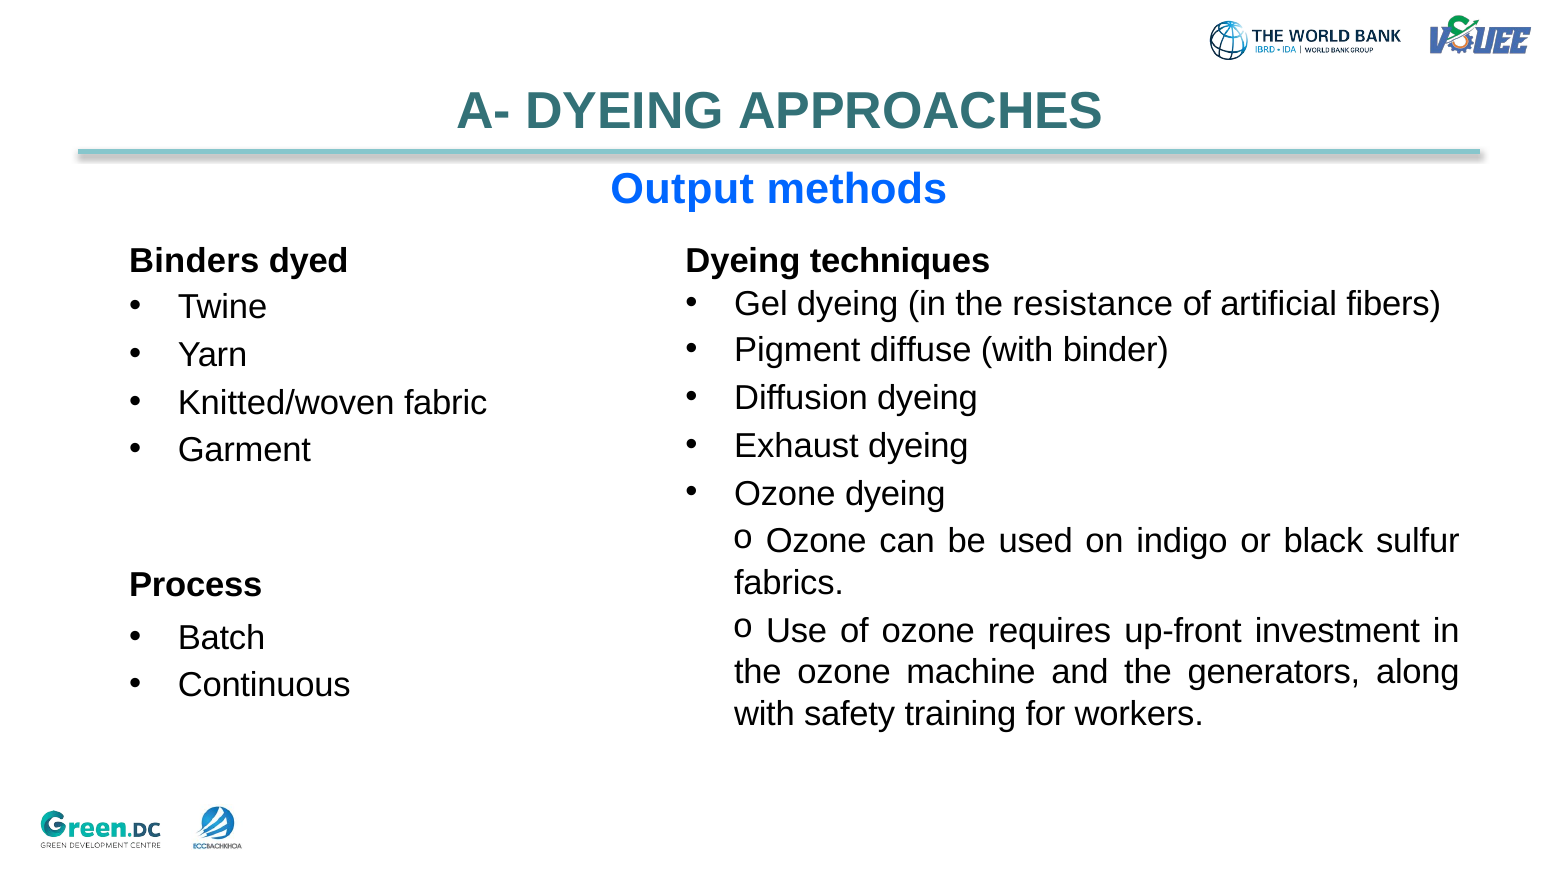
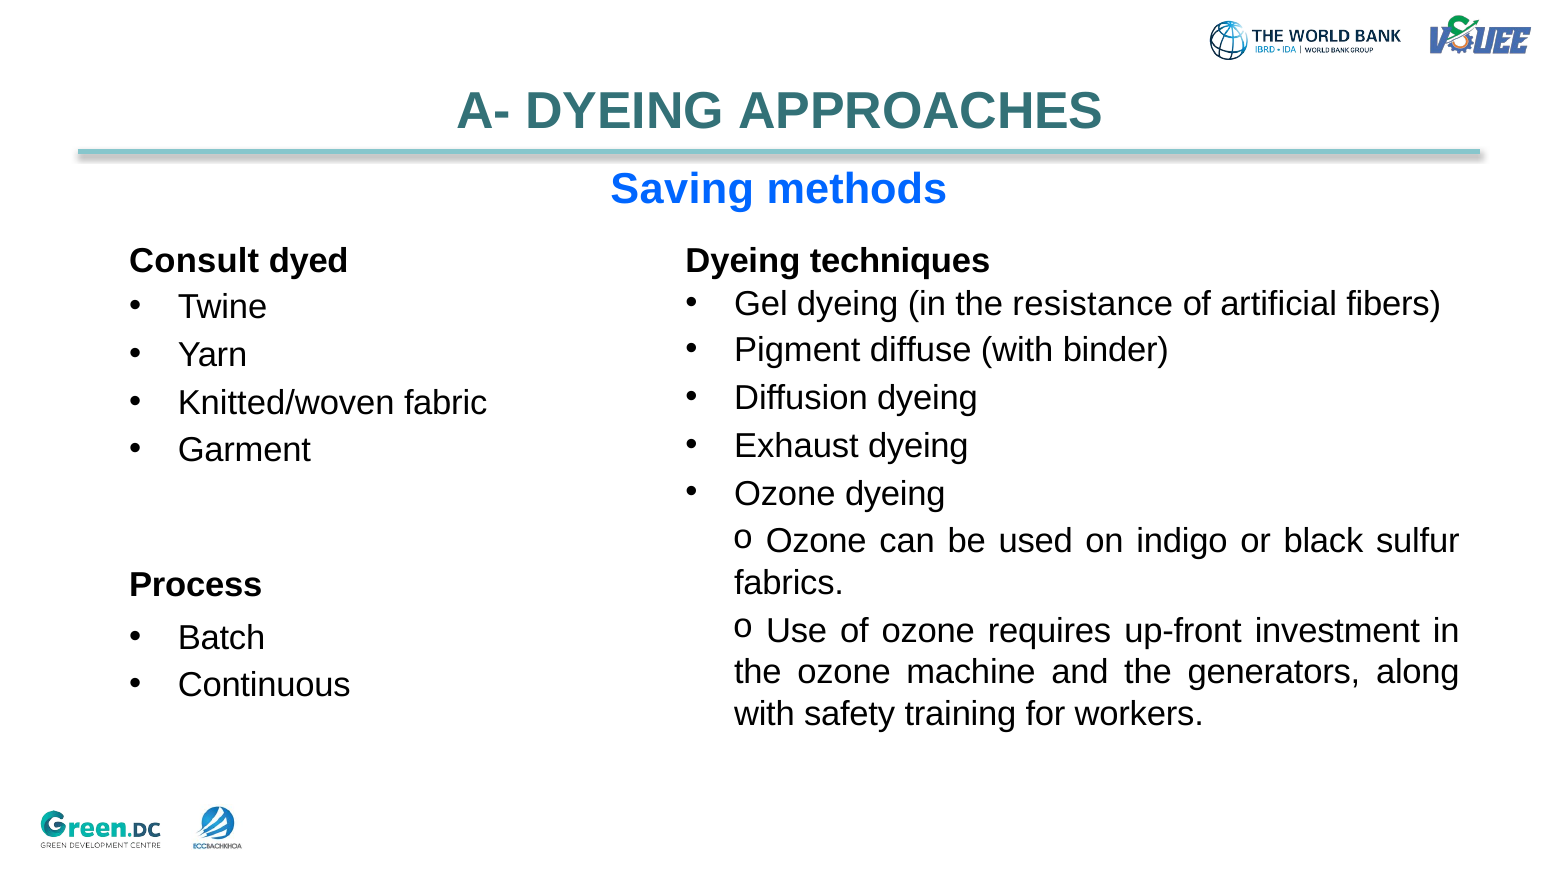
Output: Output -> Saving
Binders: Binders -> Consult
